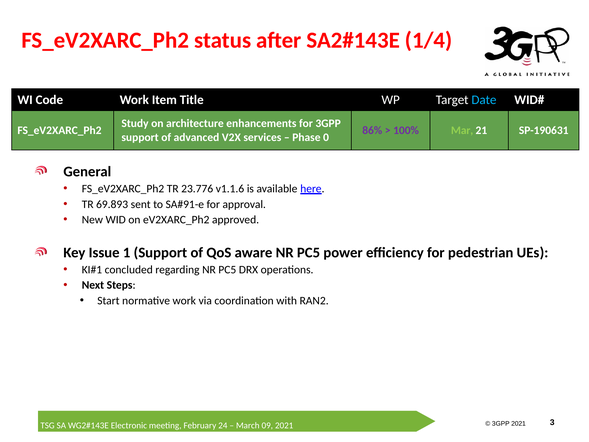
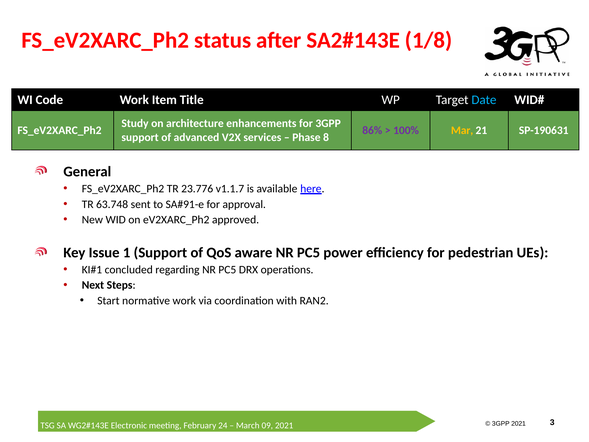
1/4: 1/4 -> 1/8
Mar colour: light green -> yellow
0: 0 -> 8
v1.1.6: v1.1.6 -> v1.1.7
69.893: 69.893 -> 63.748
